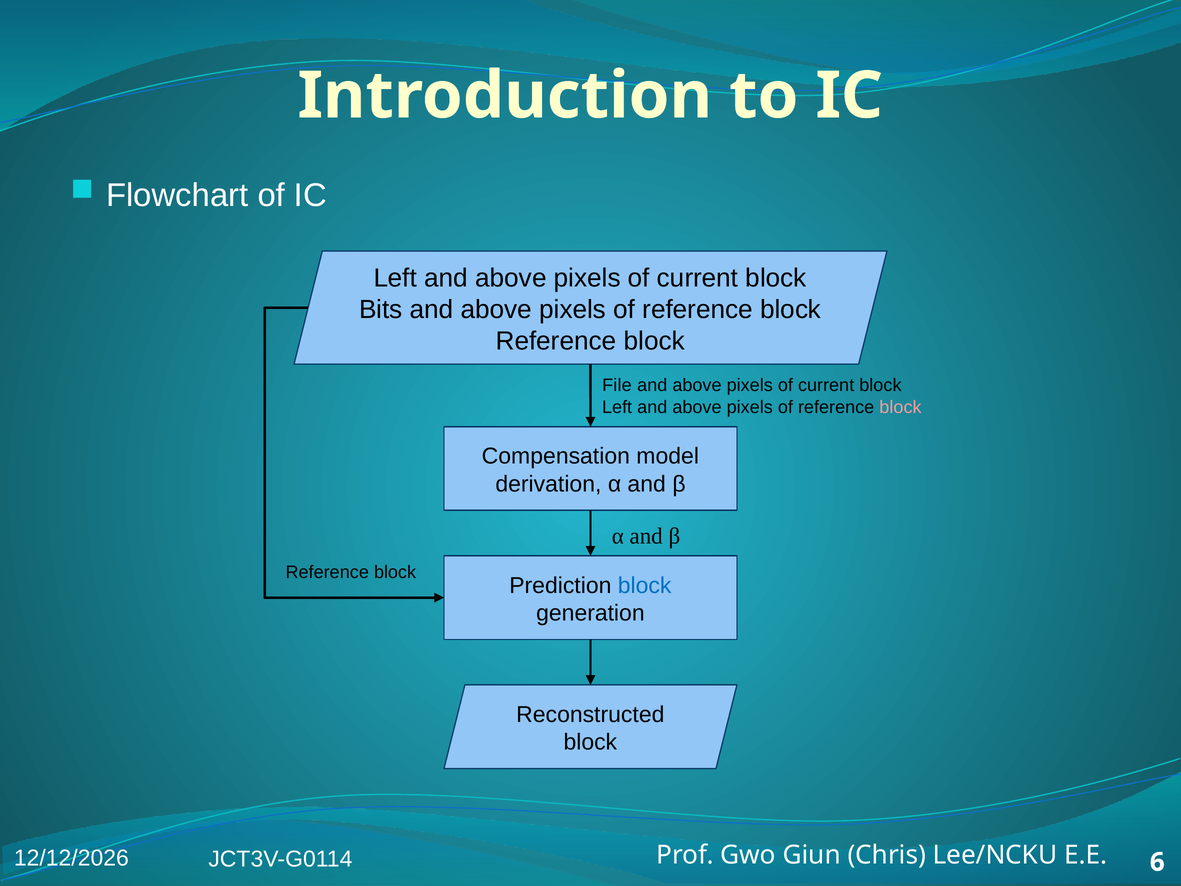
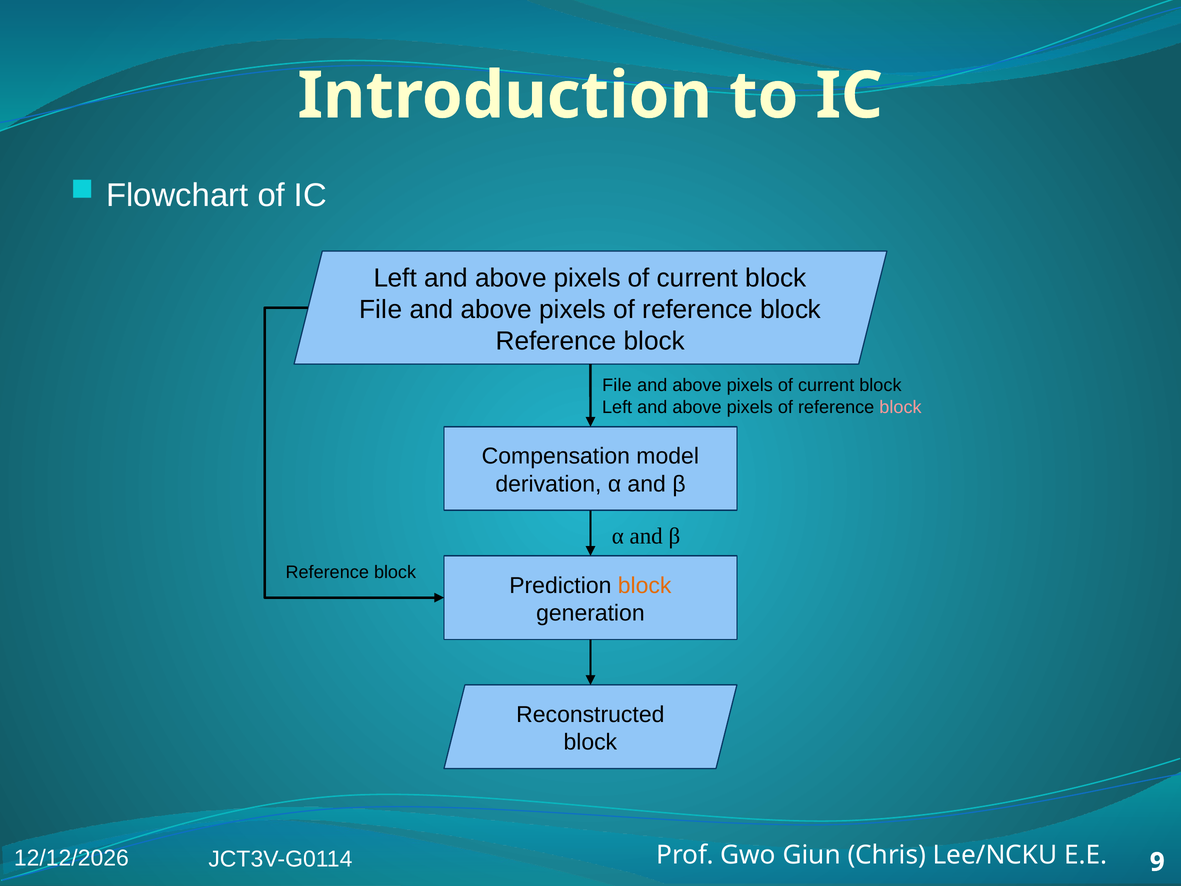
Bits at (381, 309): Bits -> File
block at (645, 585) colour: blue -> orange
6: 6 -> 9
